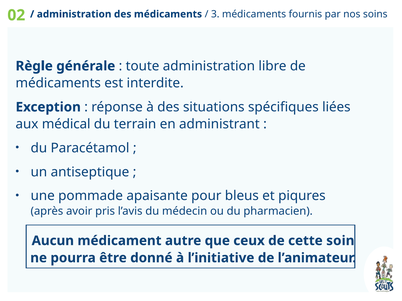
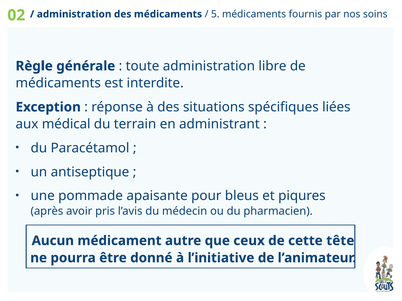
3: 3 -> 5
soin: soin -> tête
